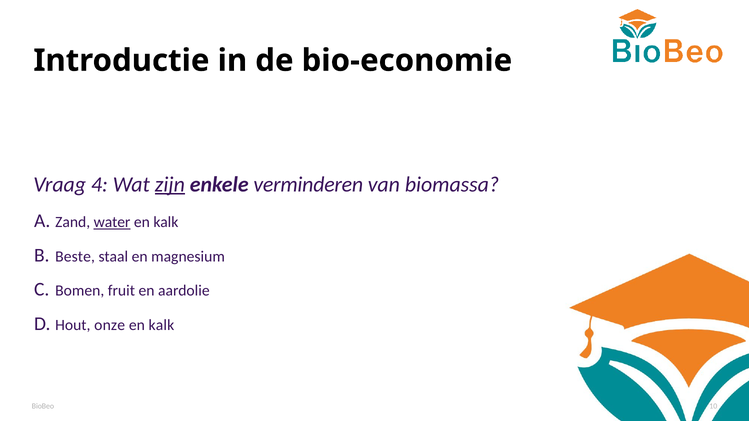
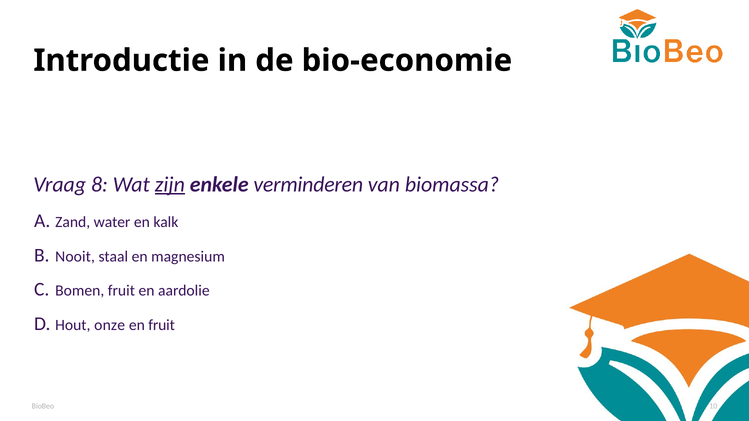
4: 4 -> 8
water underline: present -> none
Beste: Beste -> Nooit
kalk at (161, 325): kalk -> fruit
